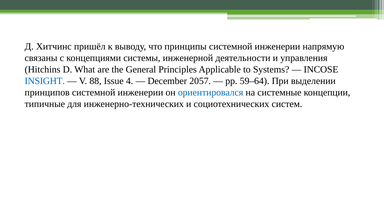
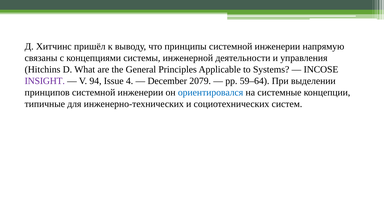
INSIGHT colour: blue -> purple
88: 88 -> 94
2057: 2057 -> 2079
